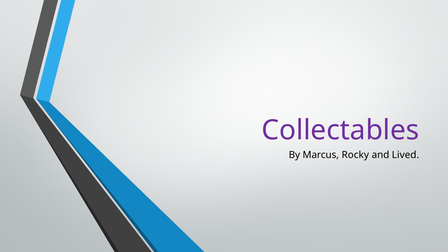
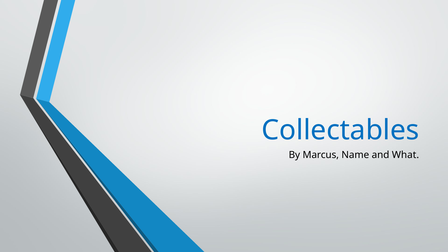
Collectables colour: purple -> blue
Rocky: Rocky -> Name
Lived: Lived -> What
